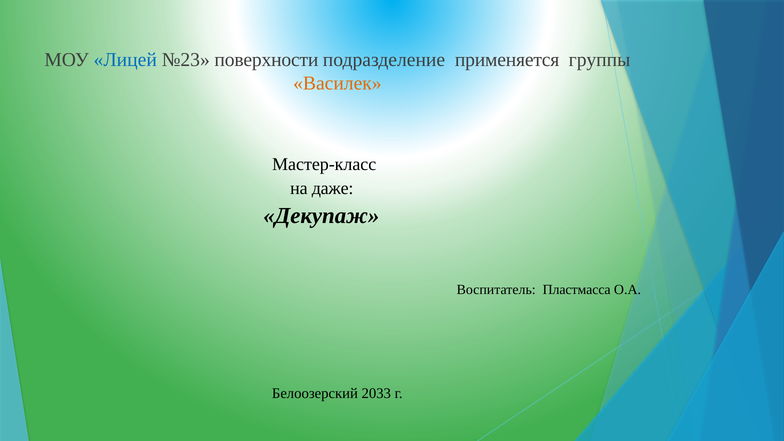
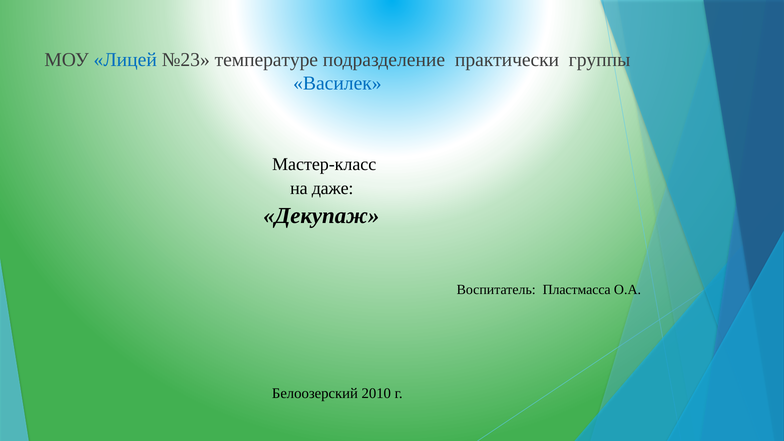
поверхности: поверхности -> температуре
применяется: применяется -> практически
Василек colour: orange -> blue
2033: 2033 -> 2010
